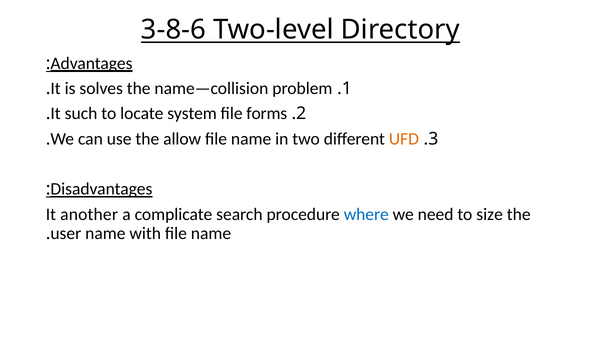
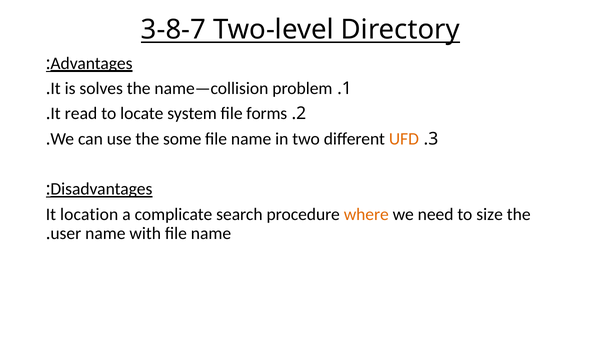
3-8-6: 3-8-6 -> 3-8-7
such: such -> read
allow: allow -> some
another: another -> location
where colour: blue -> orange
